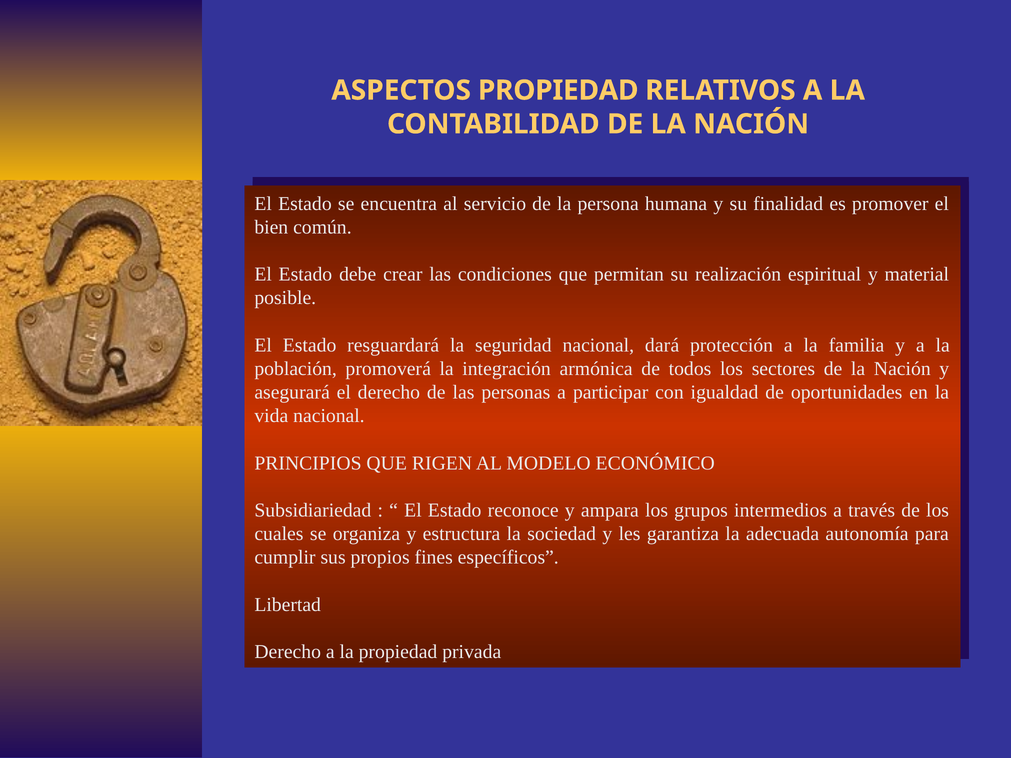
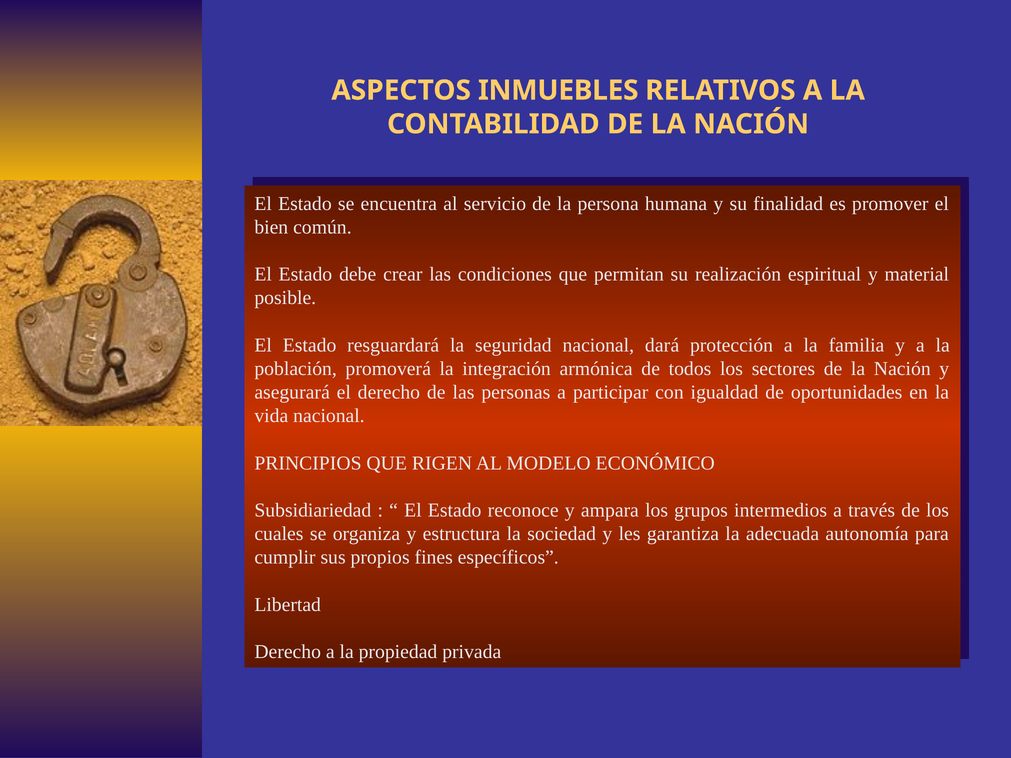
ASPECTOS PROPIEDAD: PROPIEDAD -> INMUEBLES
